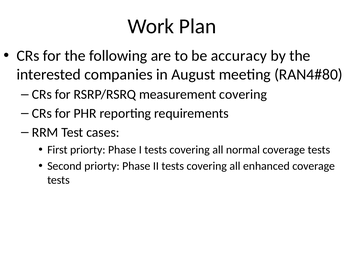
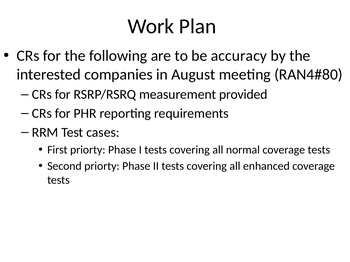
measurement covering: covering -> provided
